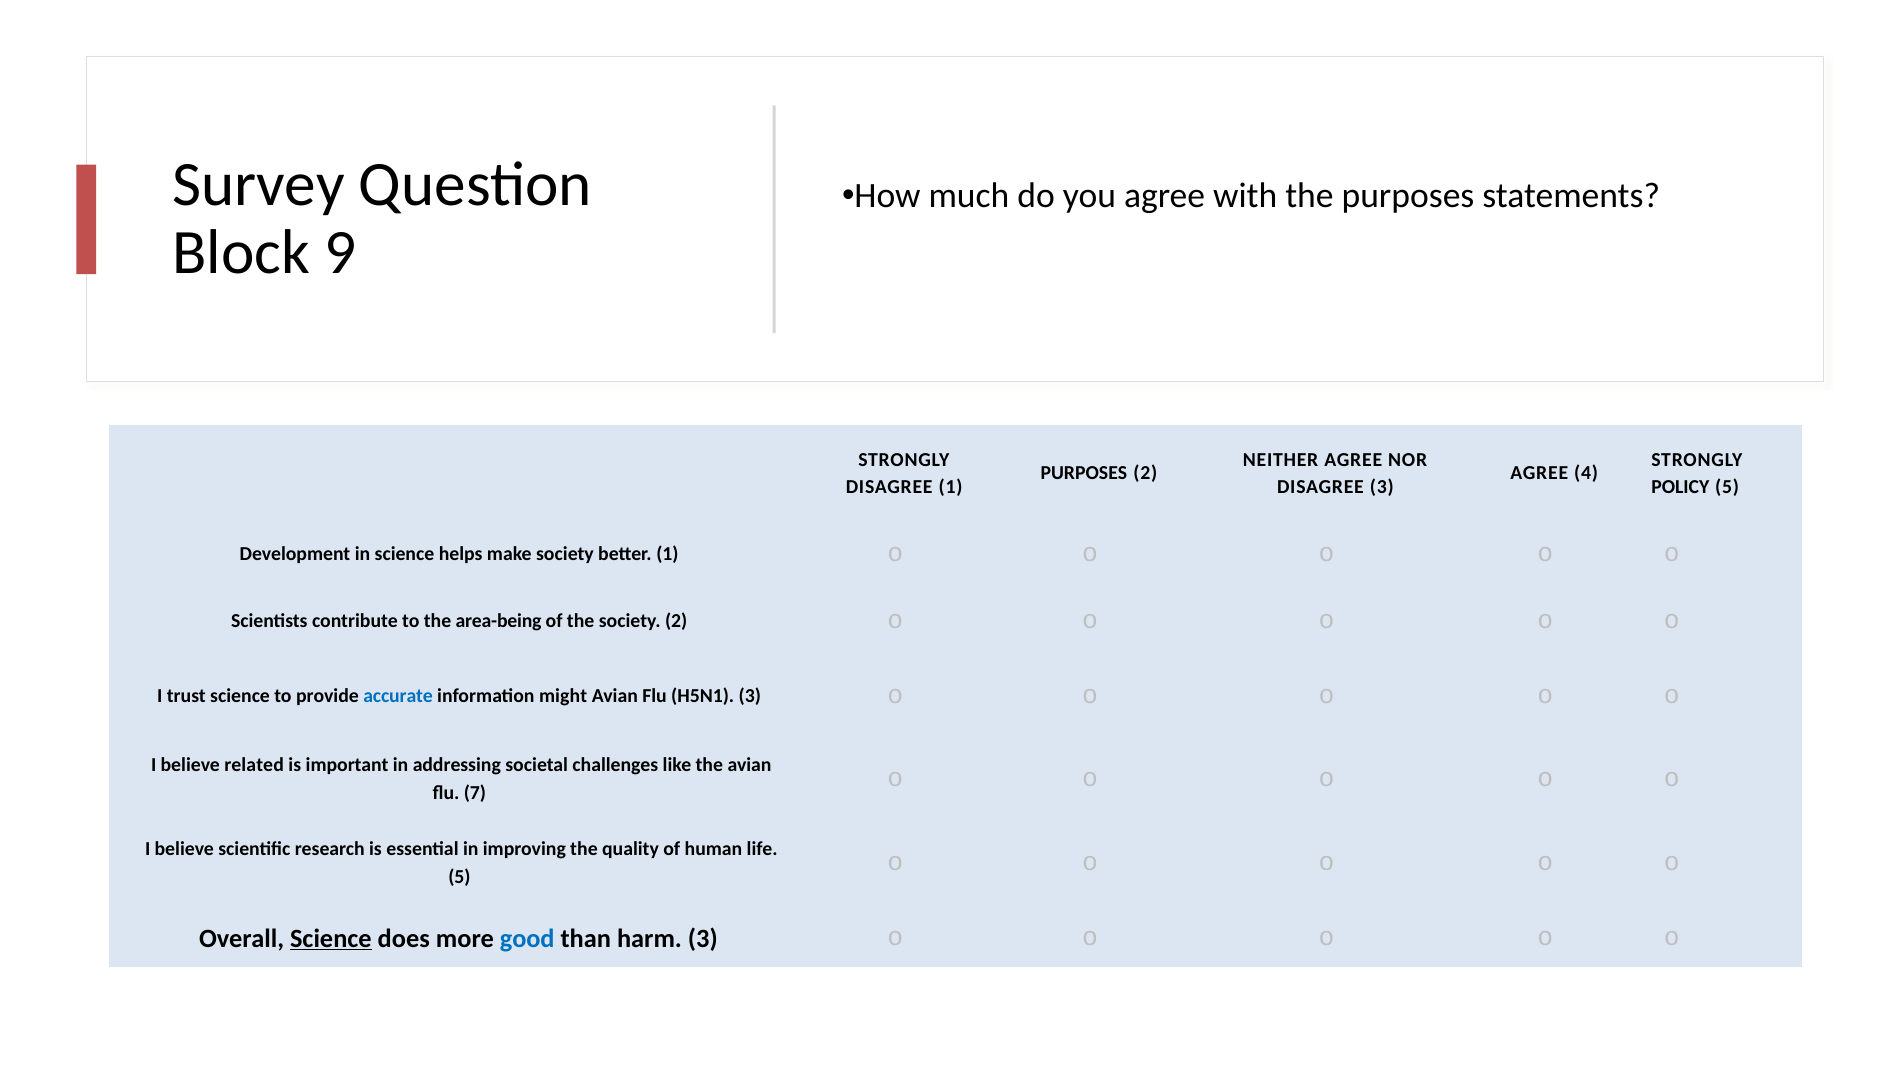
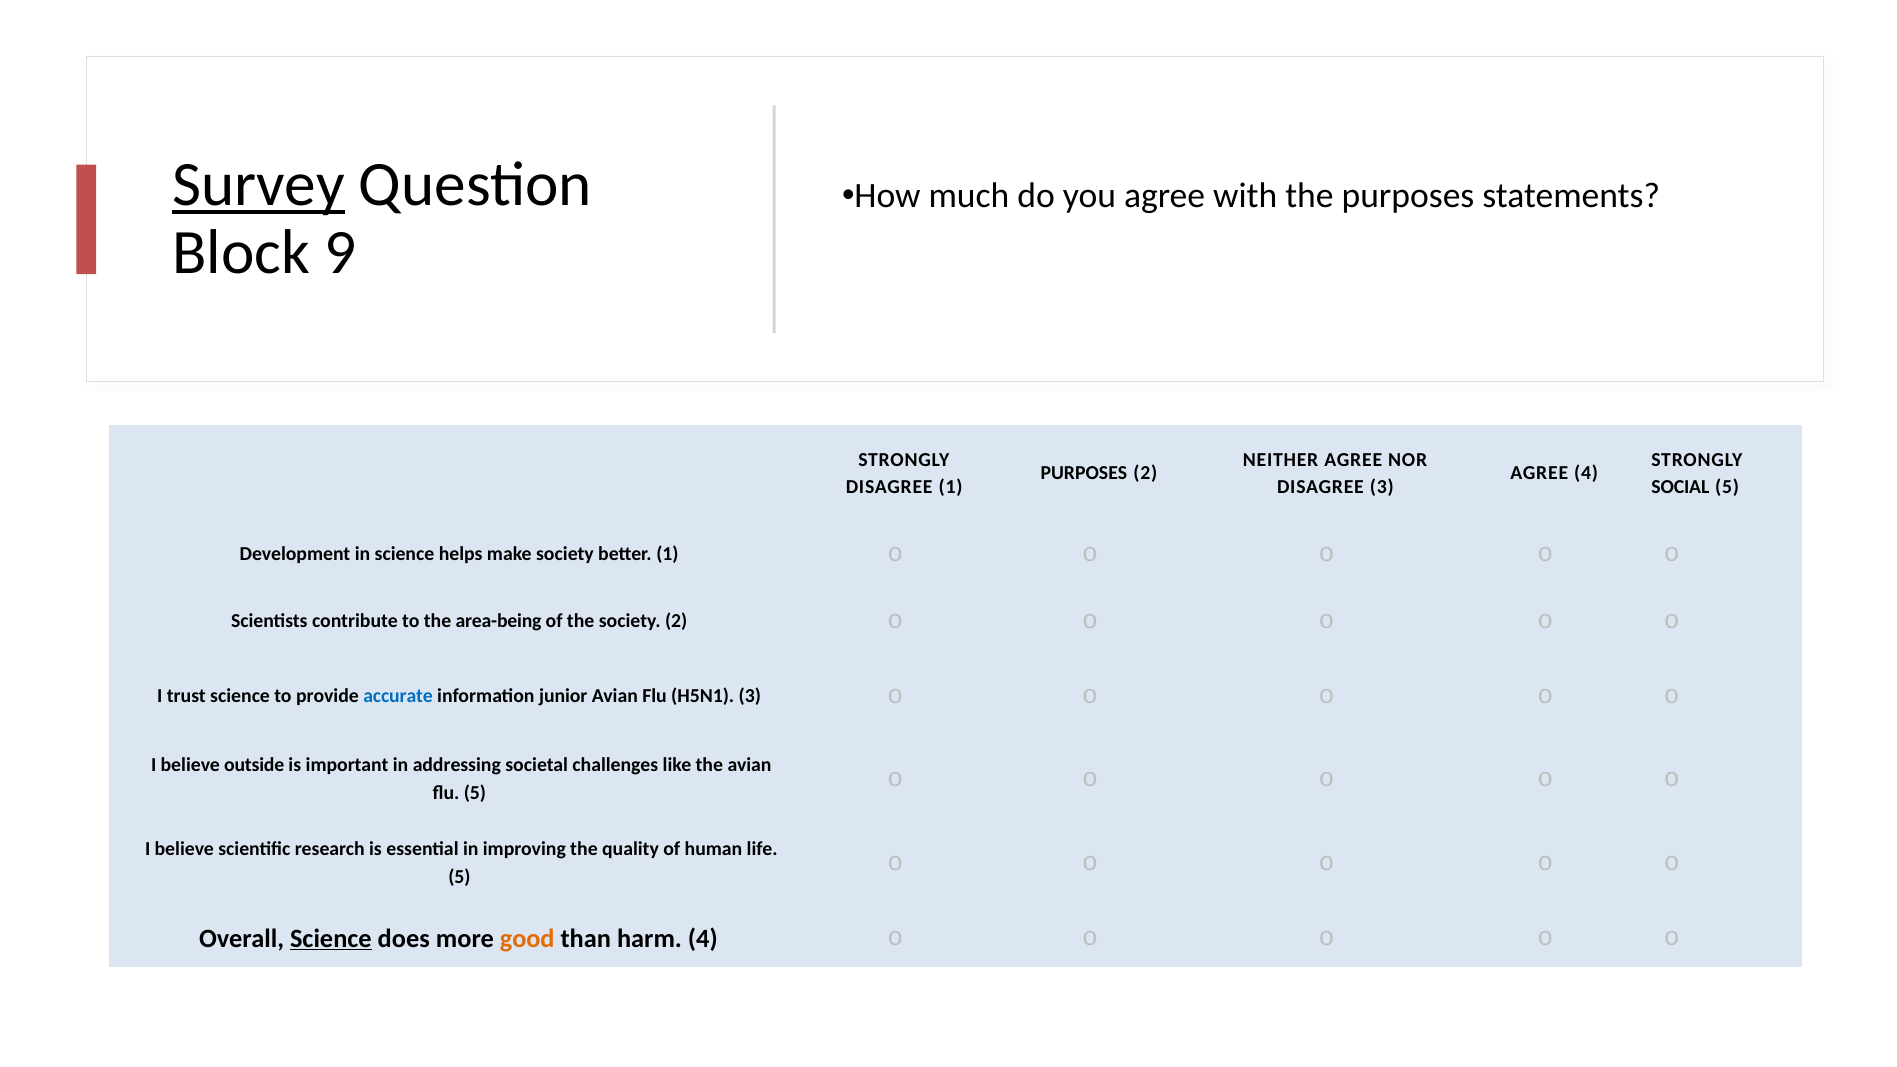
Survey underline: none -> present
POLICY: POLICY -> SOCIAL
might: might -> junior
related: related -> outside
flu 7: 7 -> 5
good colour: blue -> orange
harm 3: 3 -> 4
